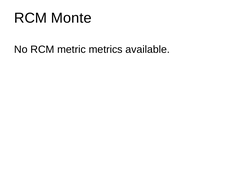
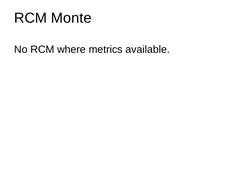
metric: metric -> where
